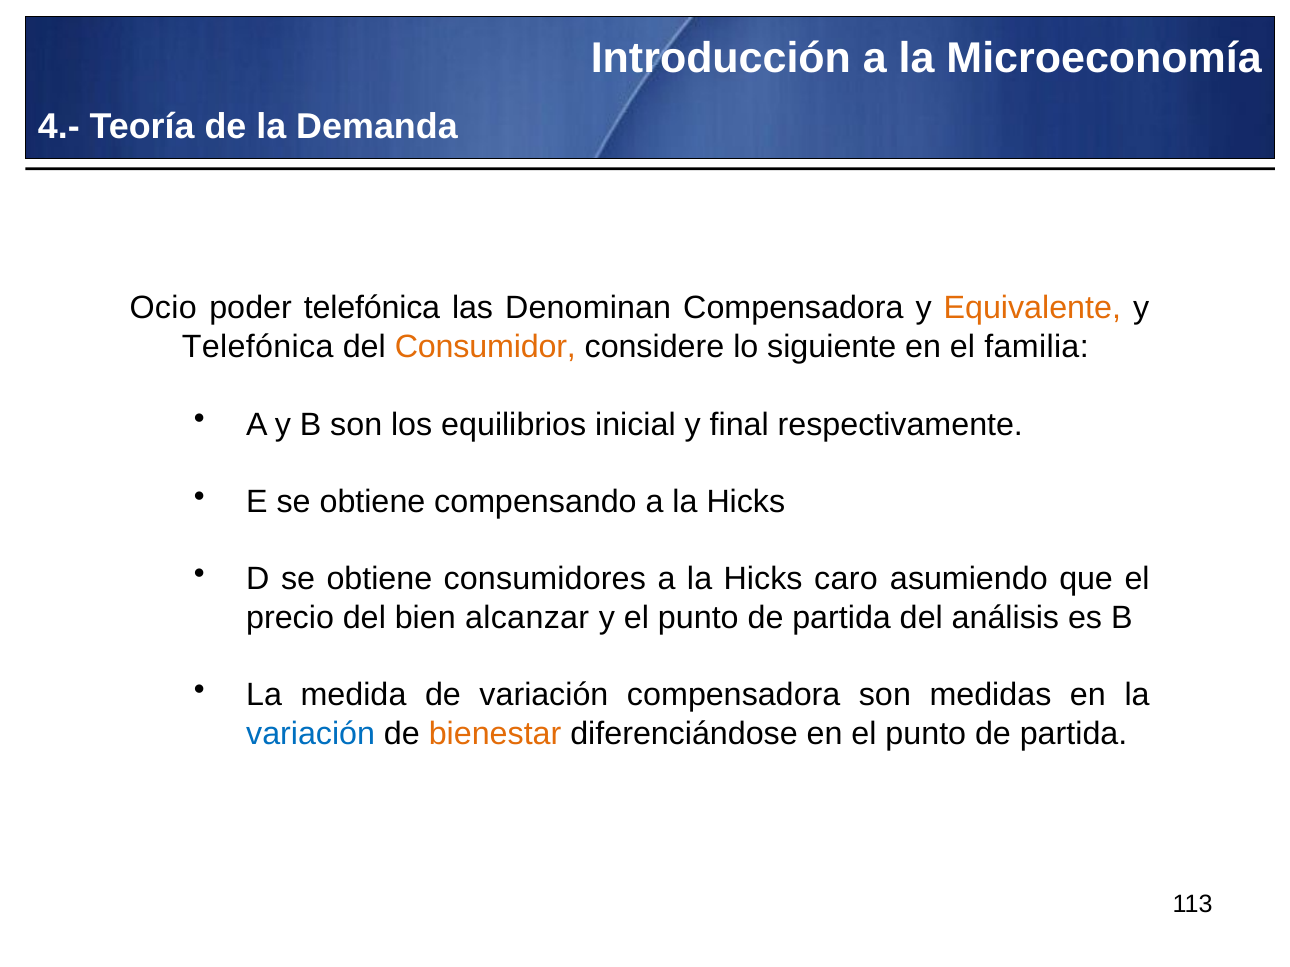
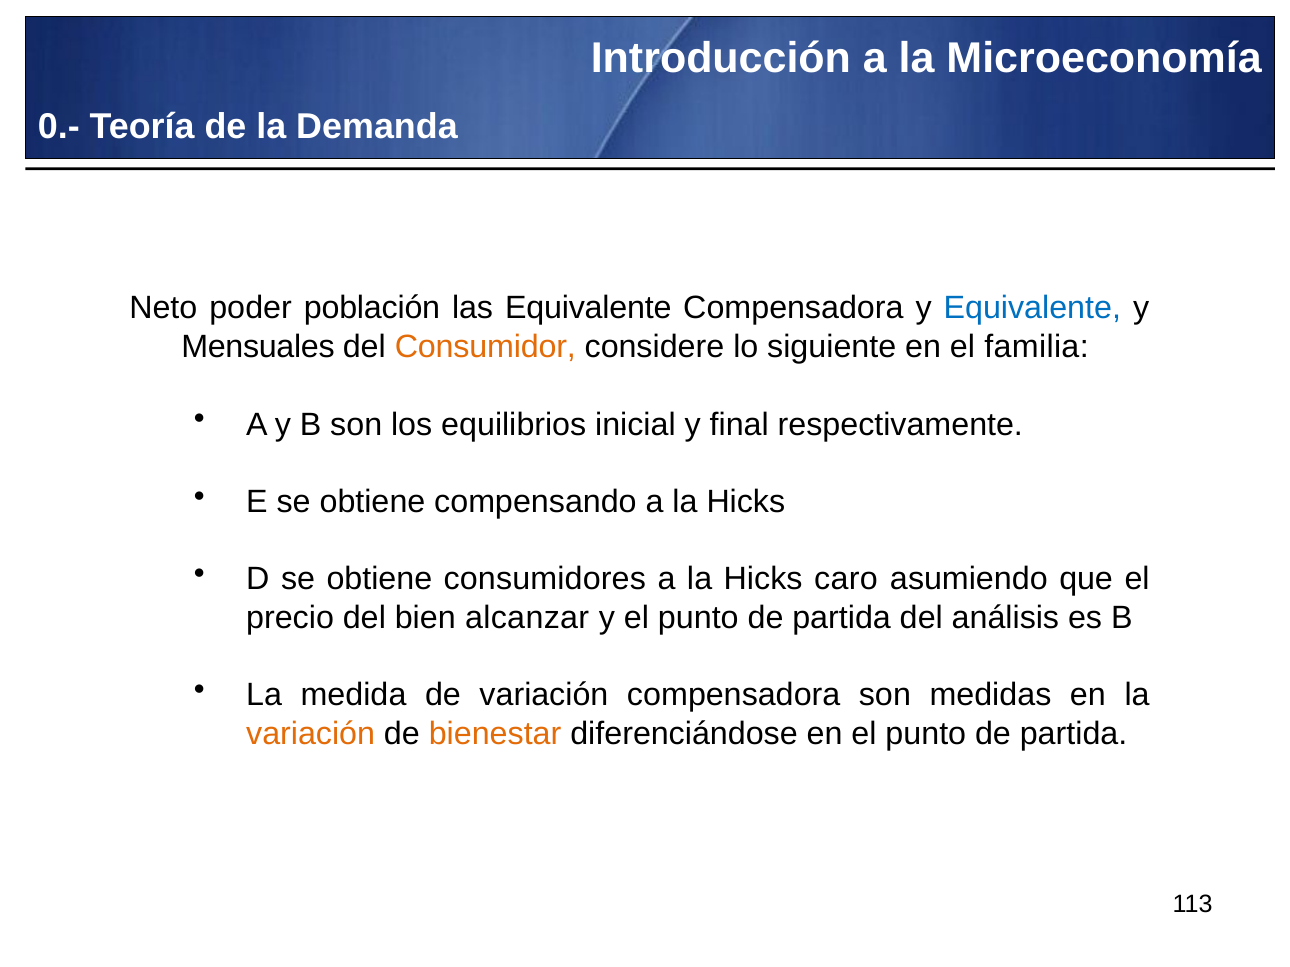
4.-: 4.- -> 0.-
Ocio: Ocio -> Neto
poder telefónica: telefónica -> población
las Denominan: Denominan -> Equivalente
Equivalente at (1032, 309) colour: orange -> blue
Telefónica at (258, 347): Telefónica -> Mensuales
variación at (311, 734) colour: blue -> orange
